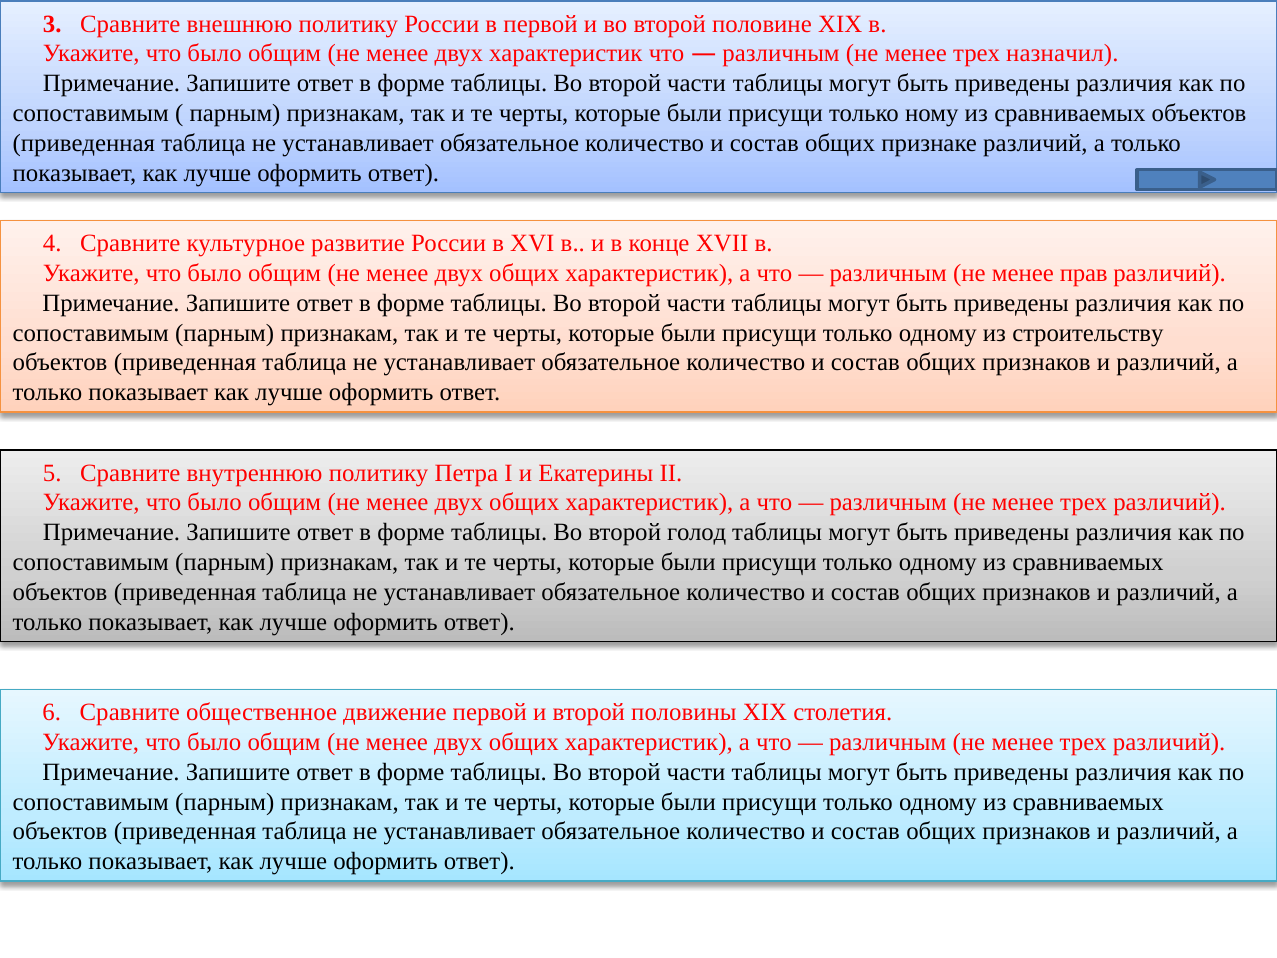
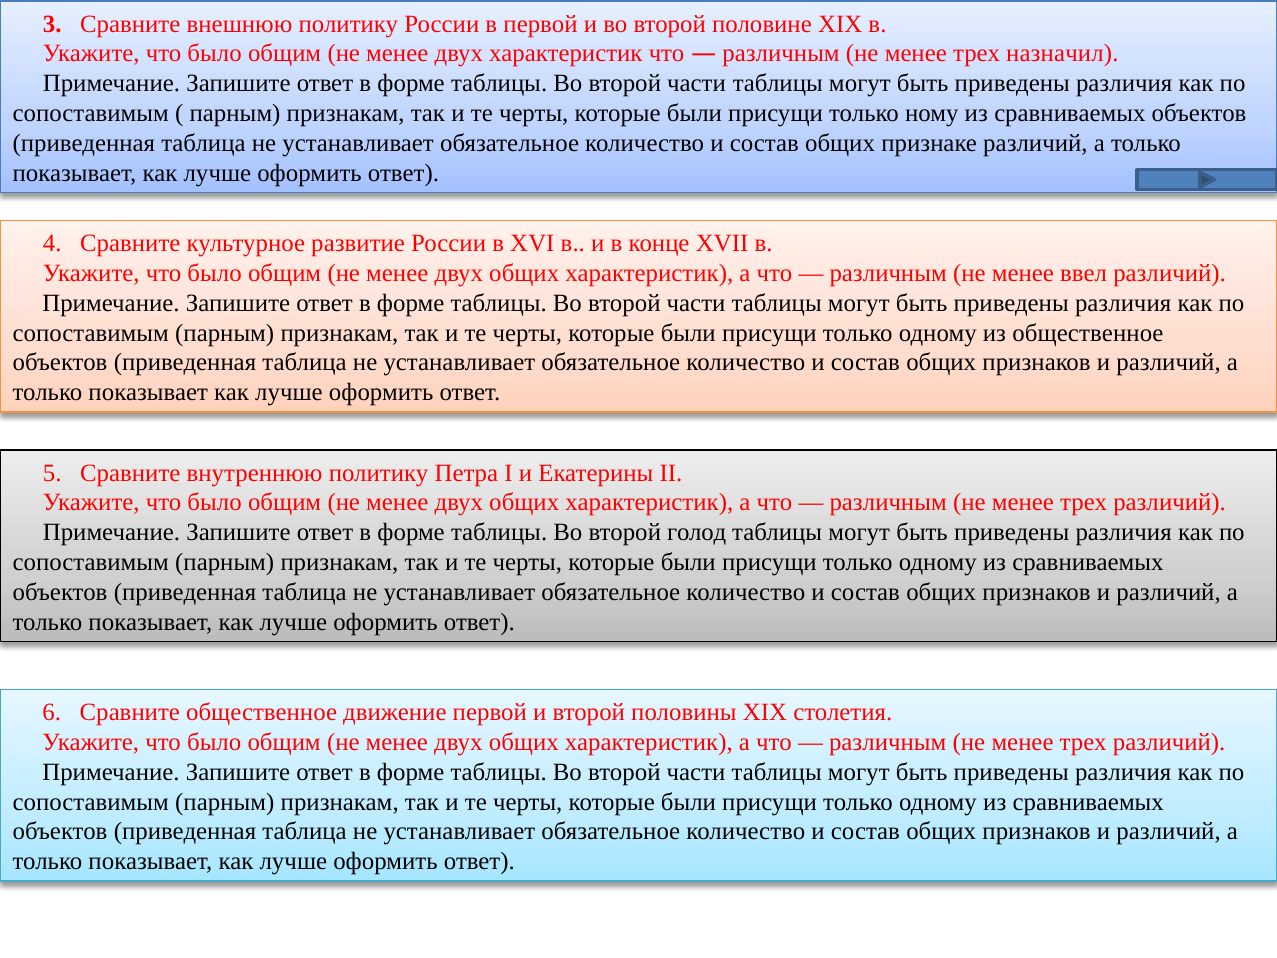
прав: прав -> ввел
из строительству: строительству -> общественное
